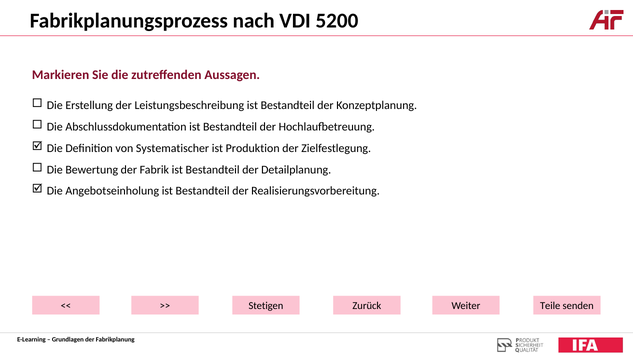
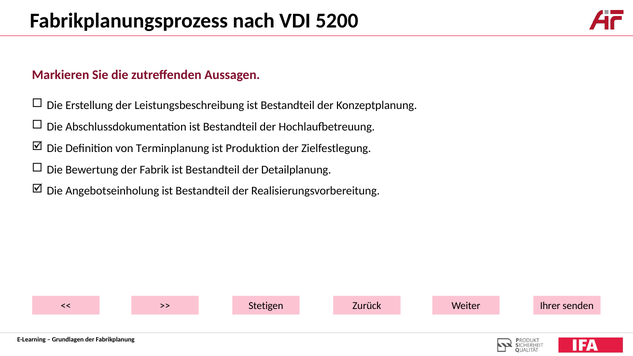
Systematischer: Systematischer -> Terminplanung
Teile: Teile -> Ihrer
